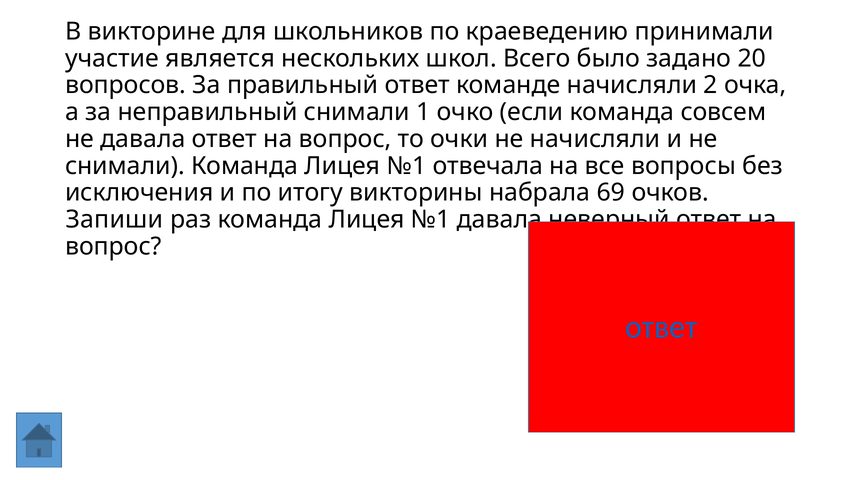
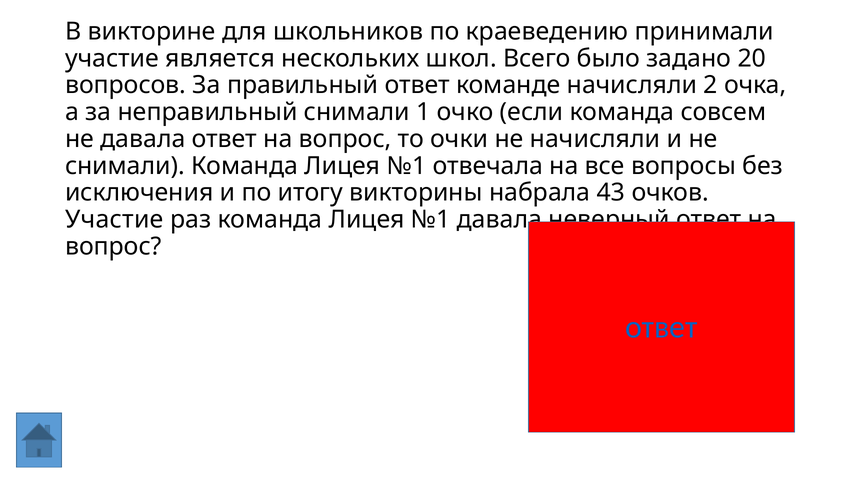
69: 69 -> 43
Запиши at (114, 220): Запиши -> Участие
